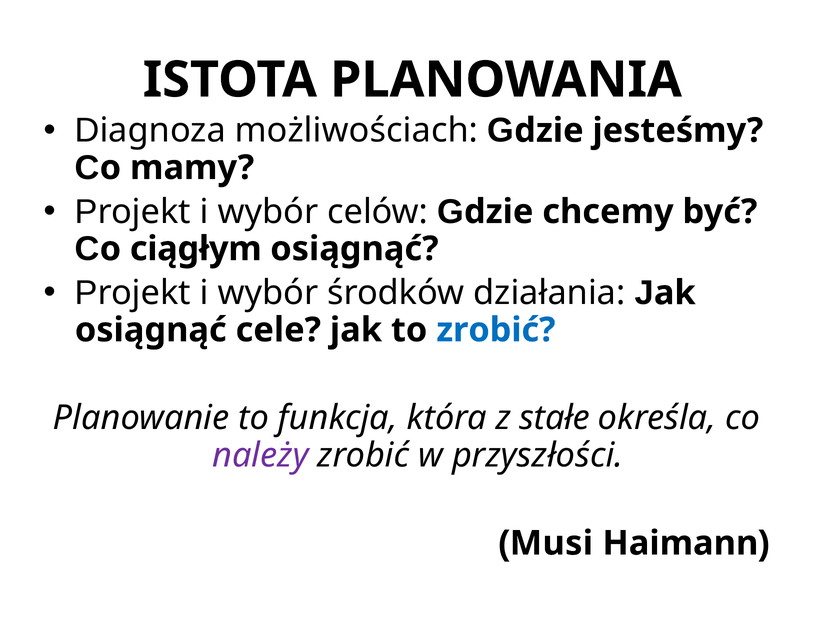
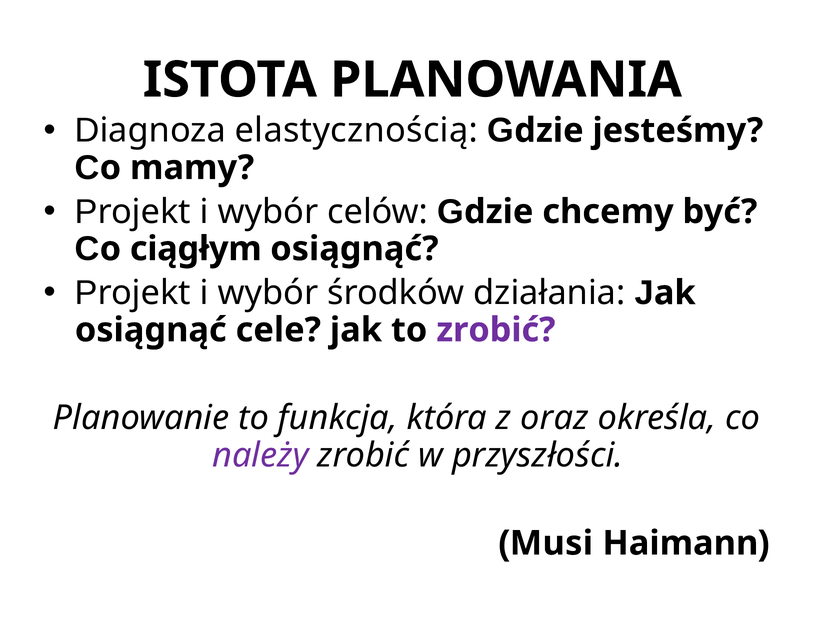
możliwościach: możliwościach -> elastycznością
zrobić at (496, 330) colour: blue -> purple
stałe: stałe -> oraz
